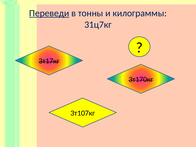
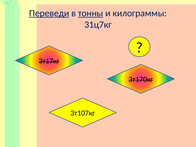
тонны underline: none -> present
